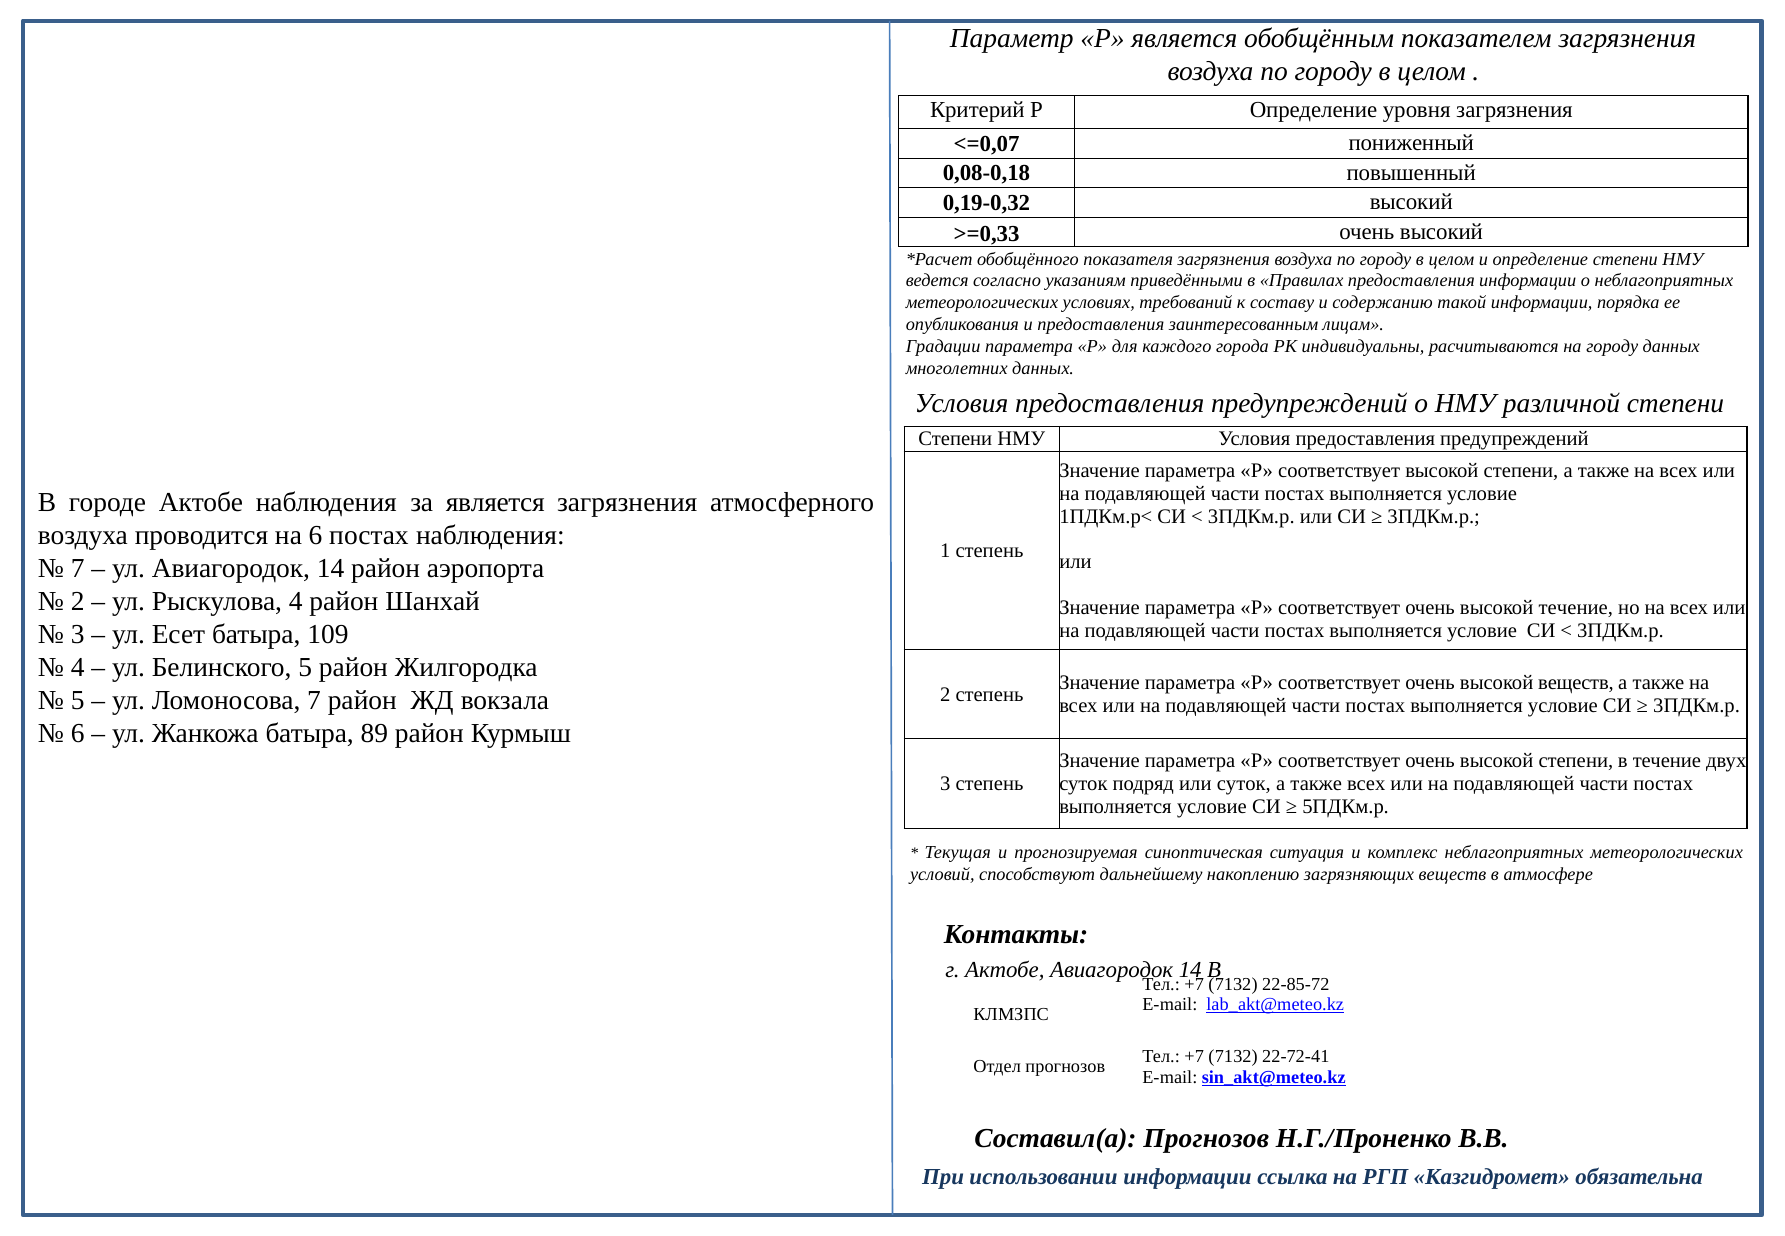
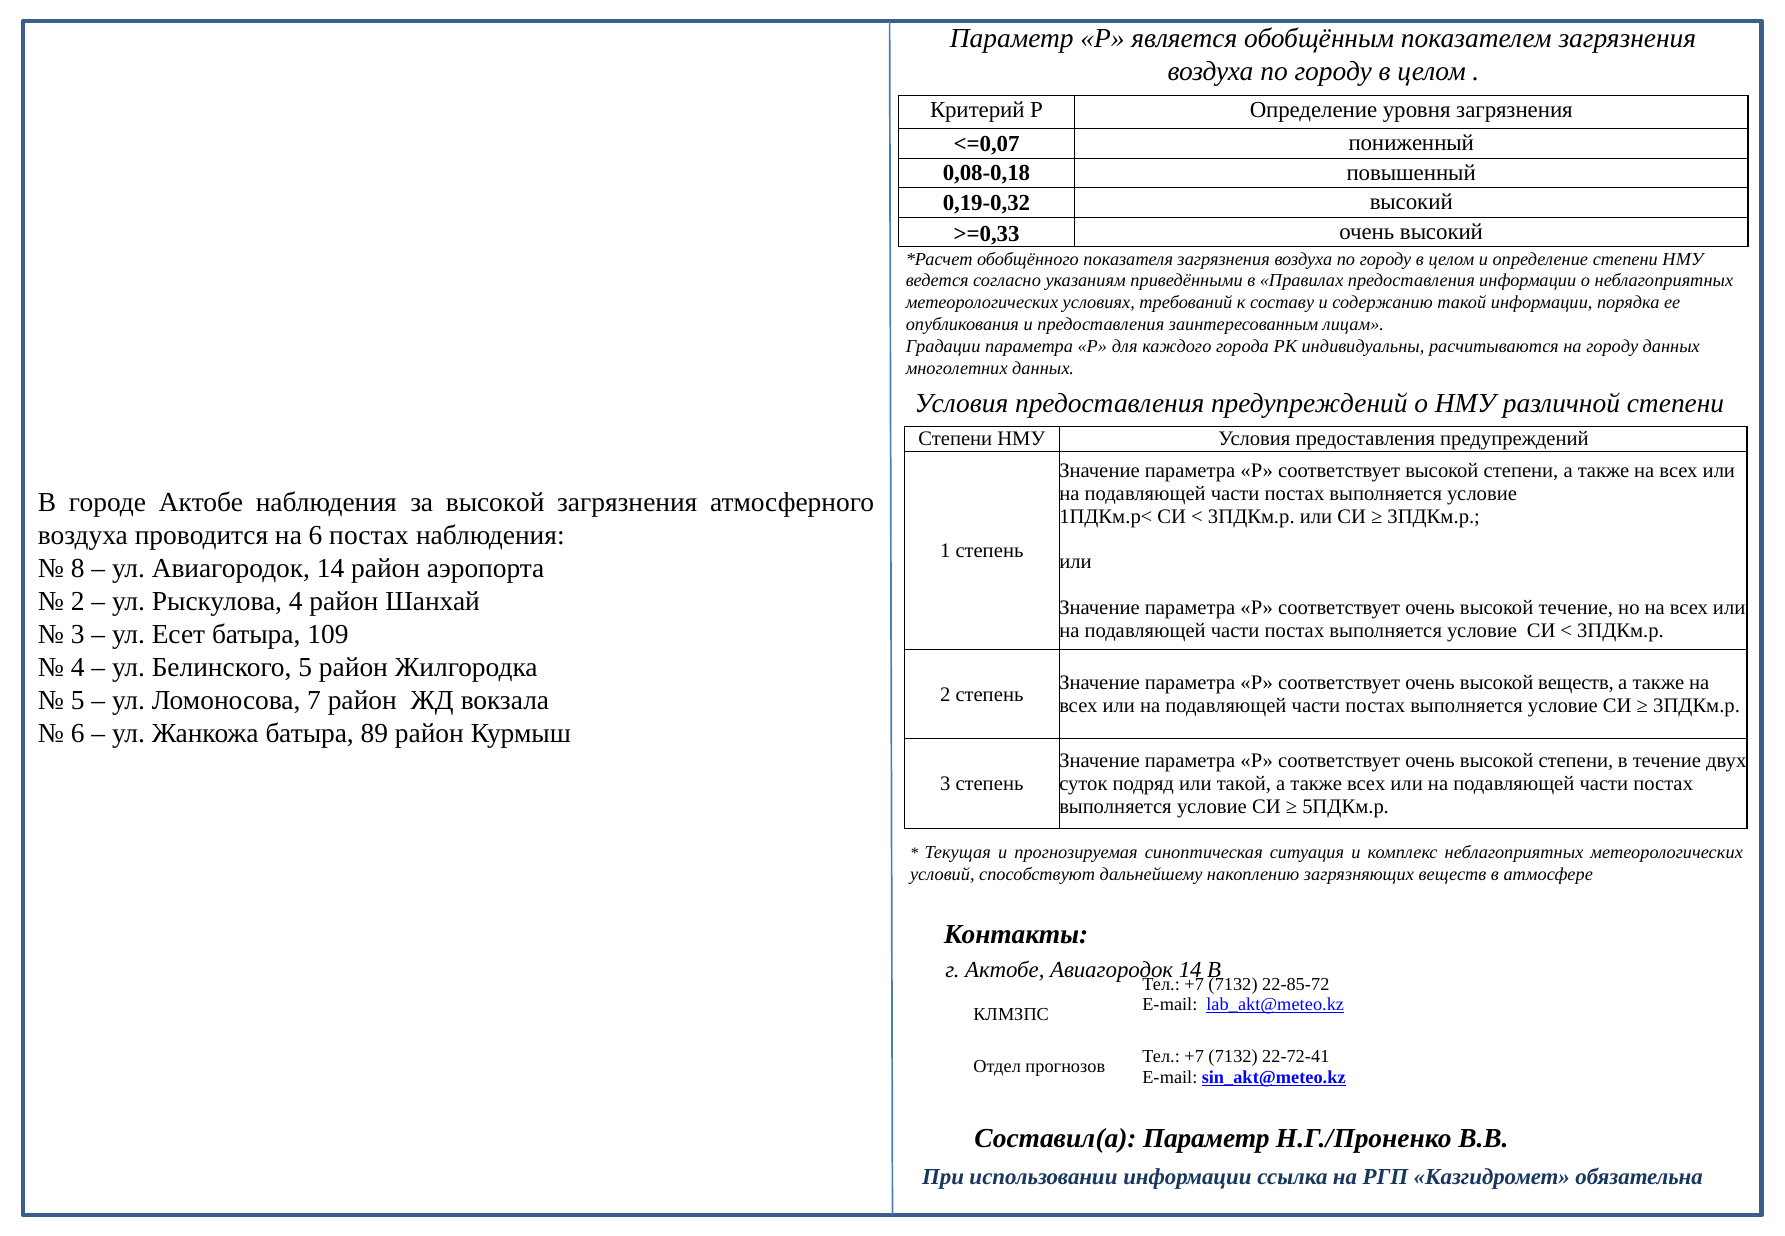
за является: является -> высокой
7 at (78, 569): 7 -> 8
или суток: суток -> такой
Составил(а Прогнозов: Прогнозов -> Параметр
